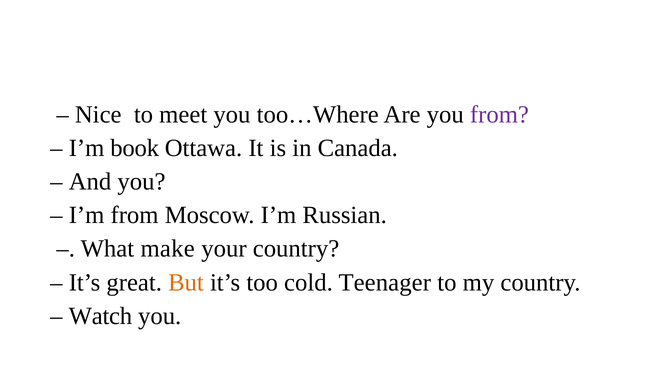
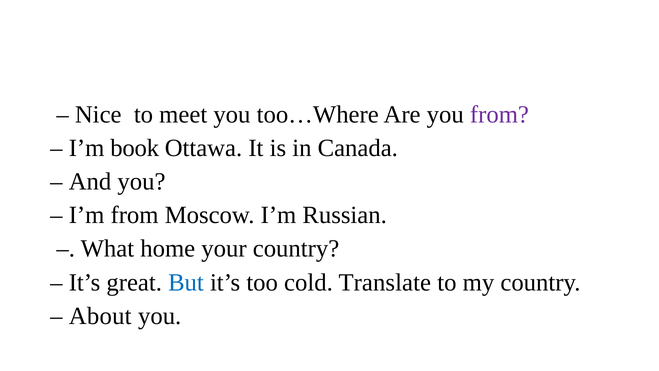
make: make -> home
But colour: orange -> blue
Teenager: Teenager -> Translate
Watch: Watch -> About
